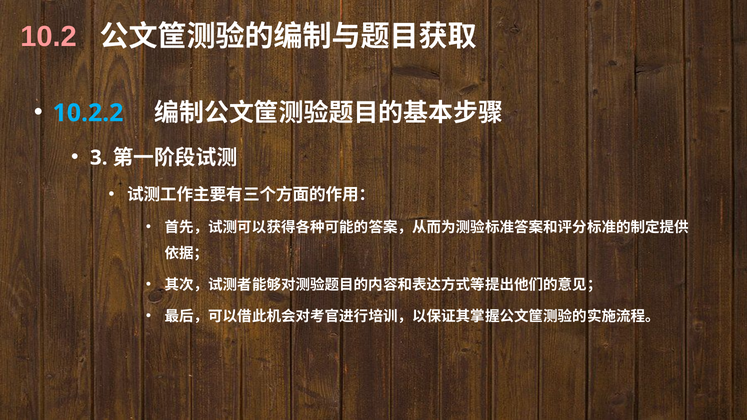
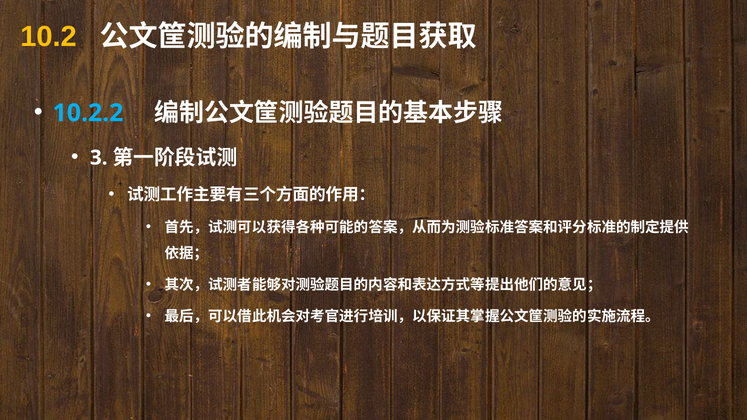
10.2 colour: pink -> yellow
